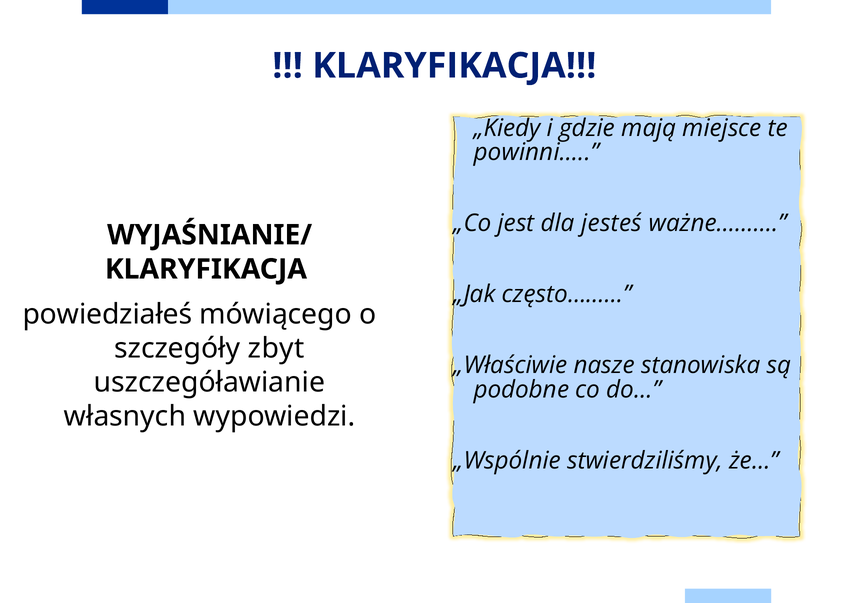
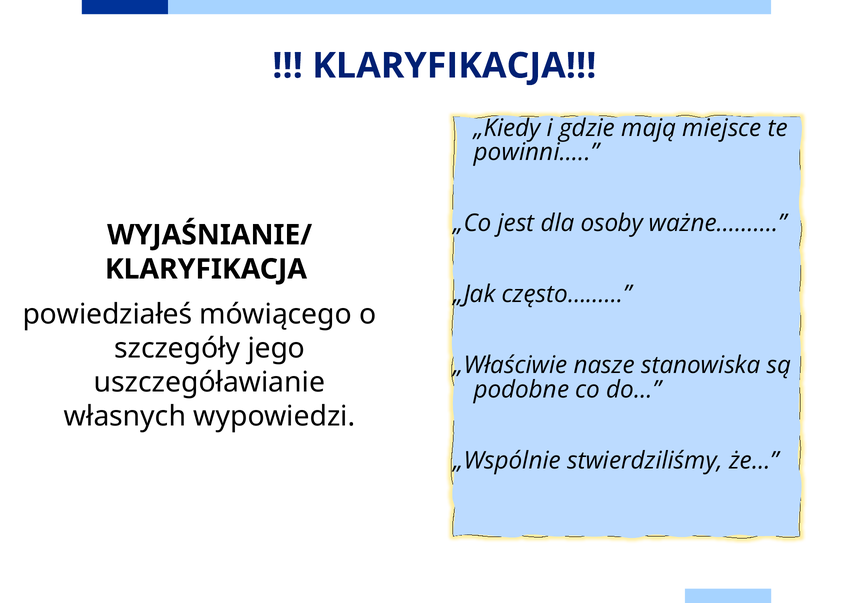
jesteś: jesteś -> osoby
zbyt: zbyt -> jego
